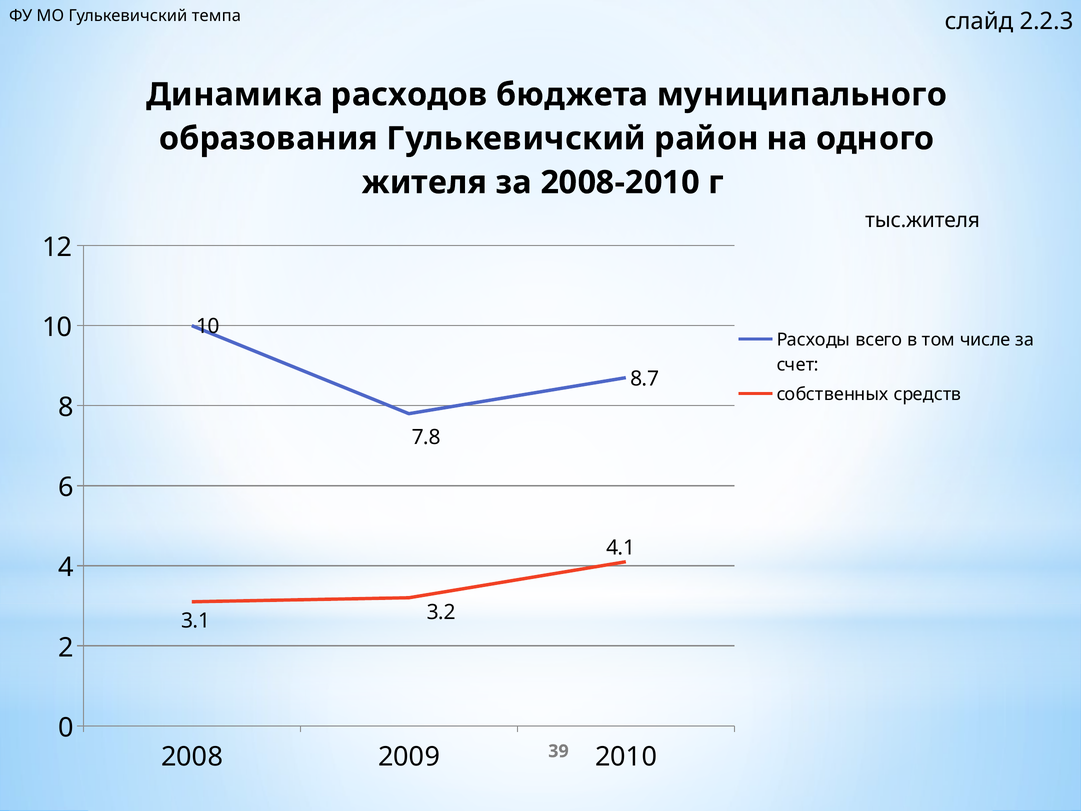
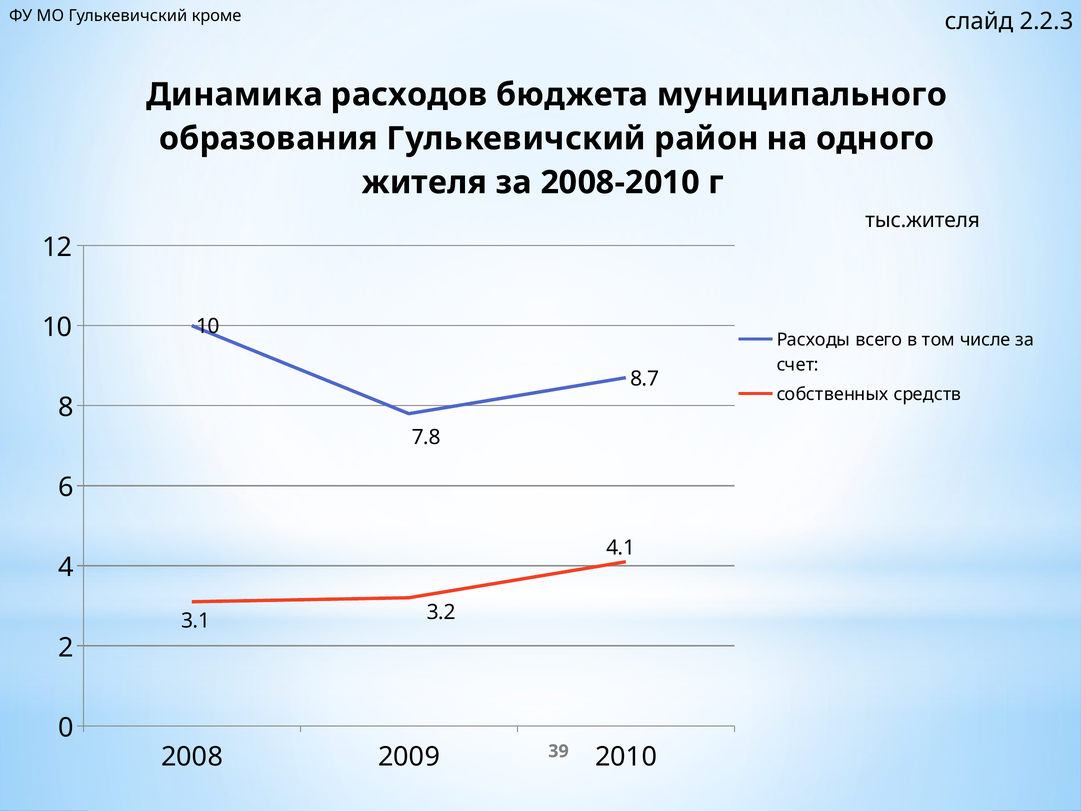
темпа: темпа -> кроме
